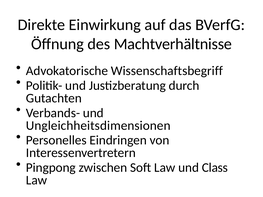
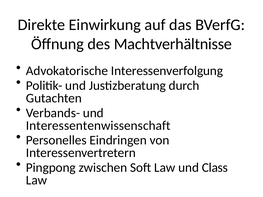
Wissenschaftsbegriff: Wissenschaftsbegriff -> Interessenverfolgung
Ungleichheitsdimensionen: Ungleichheitsdimensionen -> Interessentenwissenschaft
